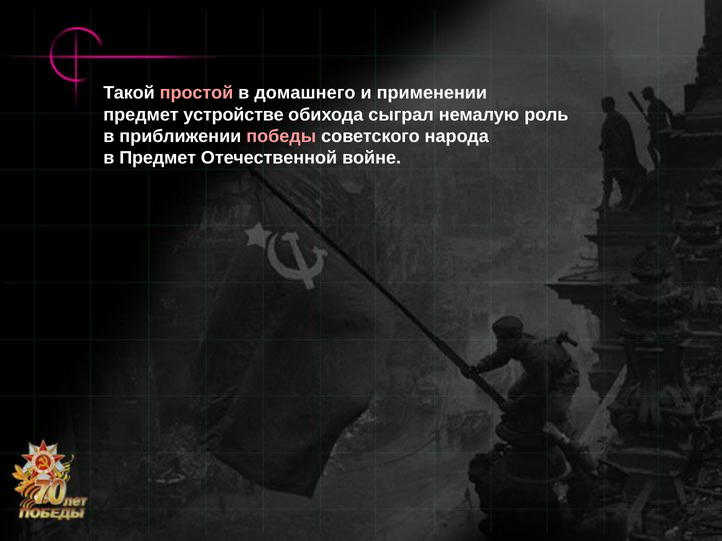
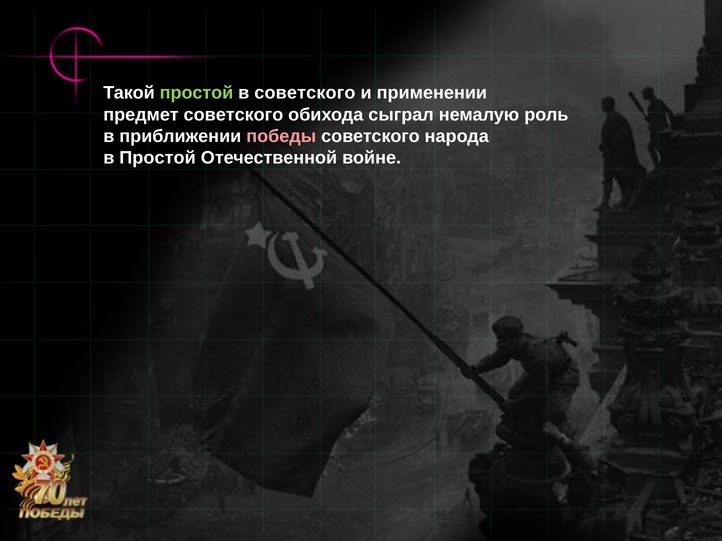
простой at (196, 93) colour: pink -> light green
в домашнего: домашнего -> советского
предмет устройстве: устройстве -> советского
в Предмет: Предмет -> Простой
